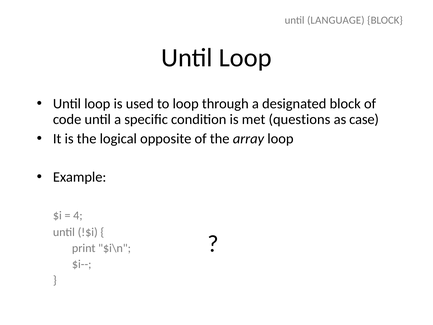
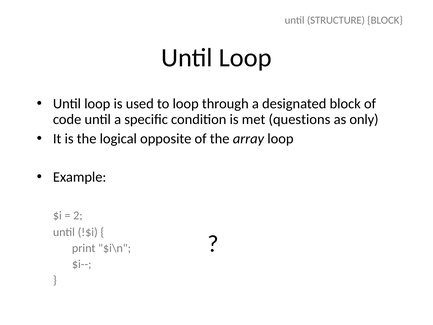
LANGUAGE: LANGUAGE -> STRUCTURE
case: case -> only
4: 4 -> 2
